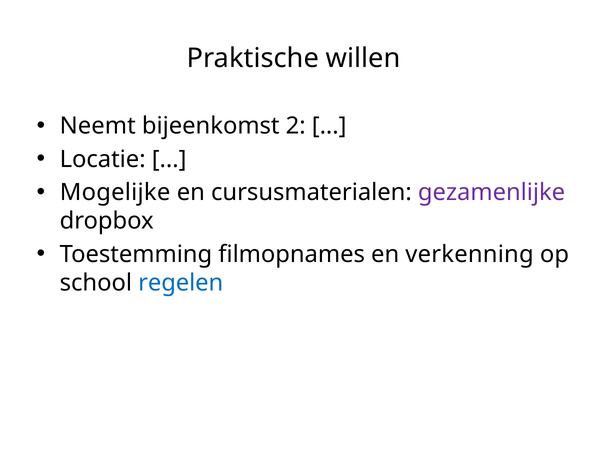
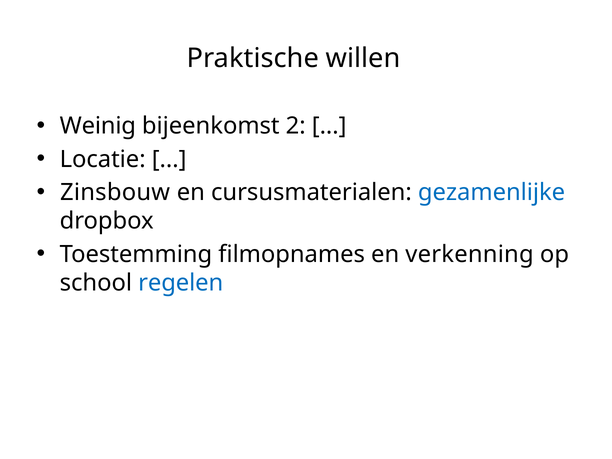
Neemt: Neemt -> Weinig
Mogelijke: Mogelijke -> Zinsbouw
gezamenlijke colour: purple -> blue
